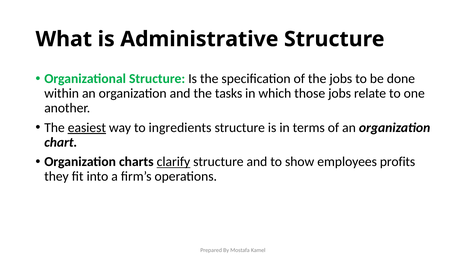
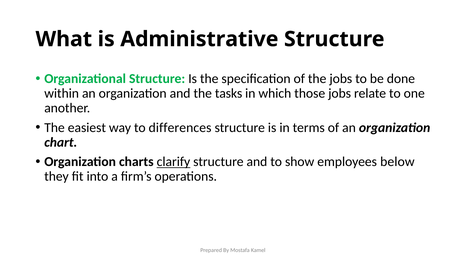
easiest underline: present -> none
ingredients: ingredients -> differences
profits: profits -> below
